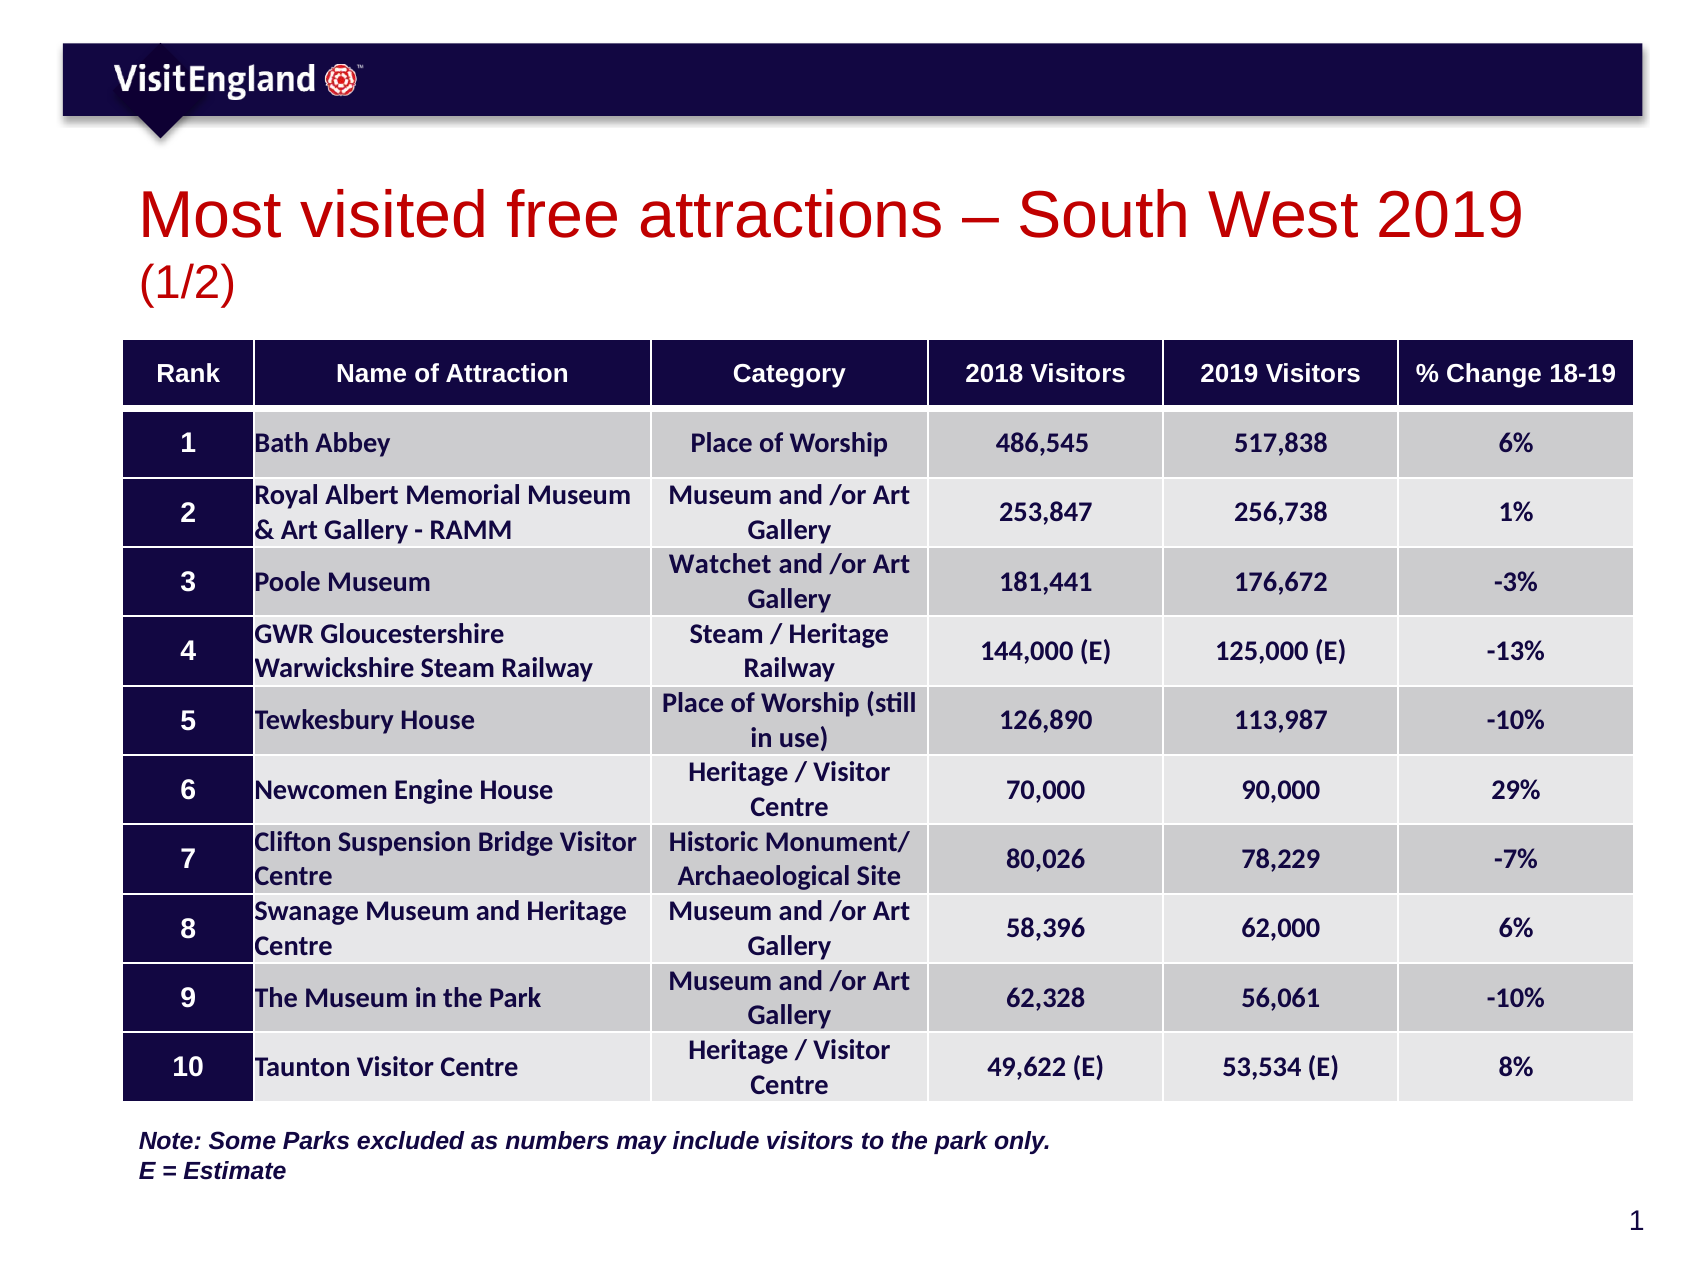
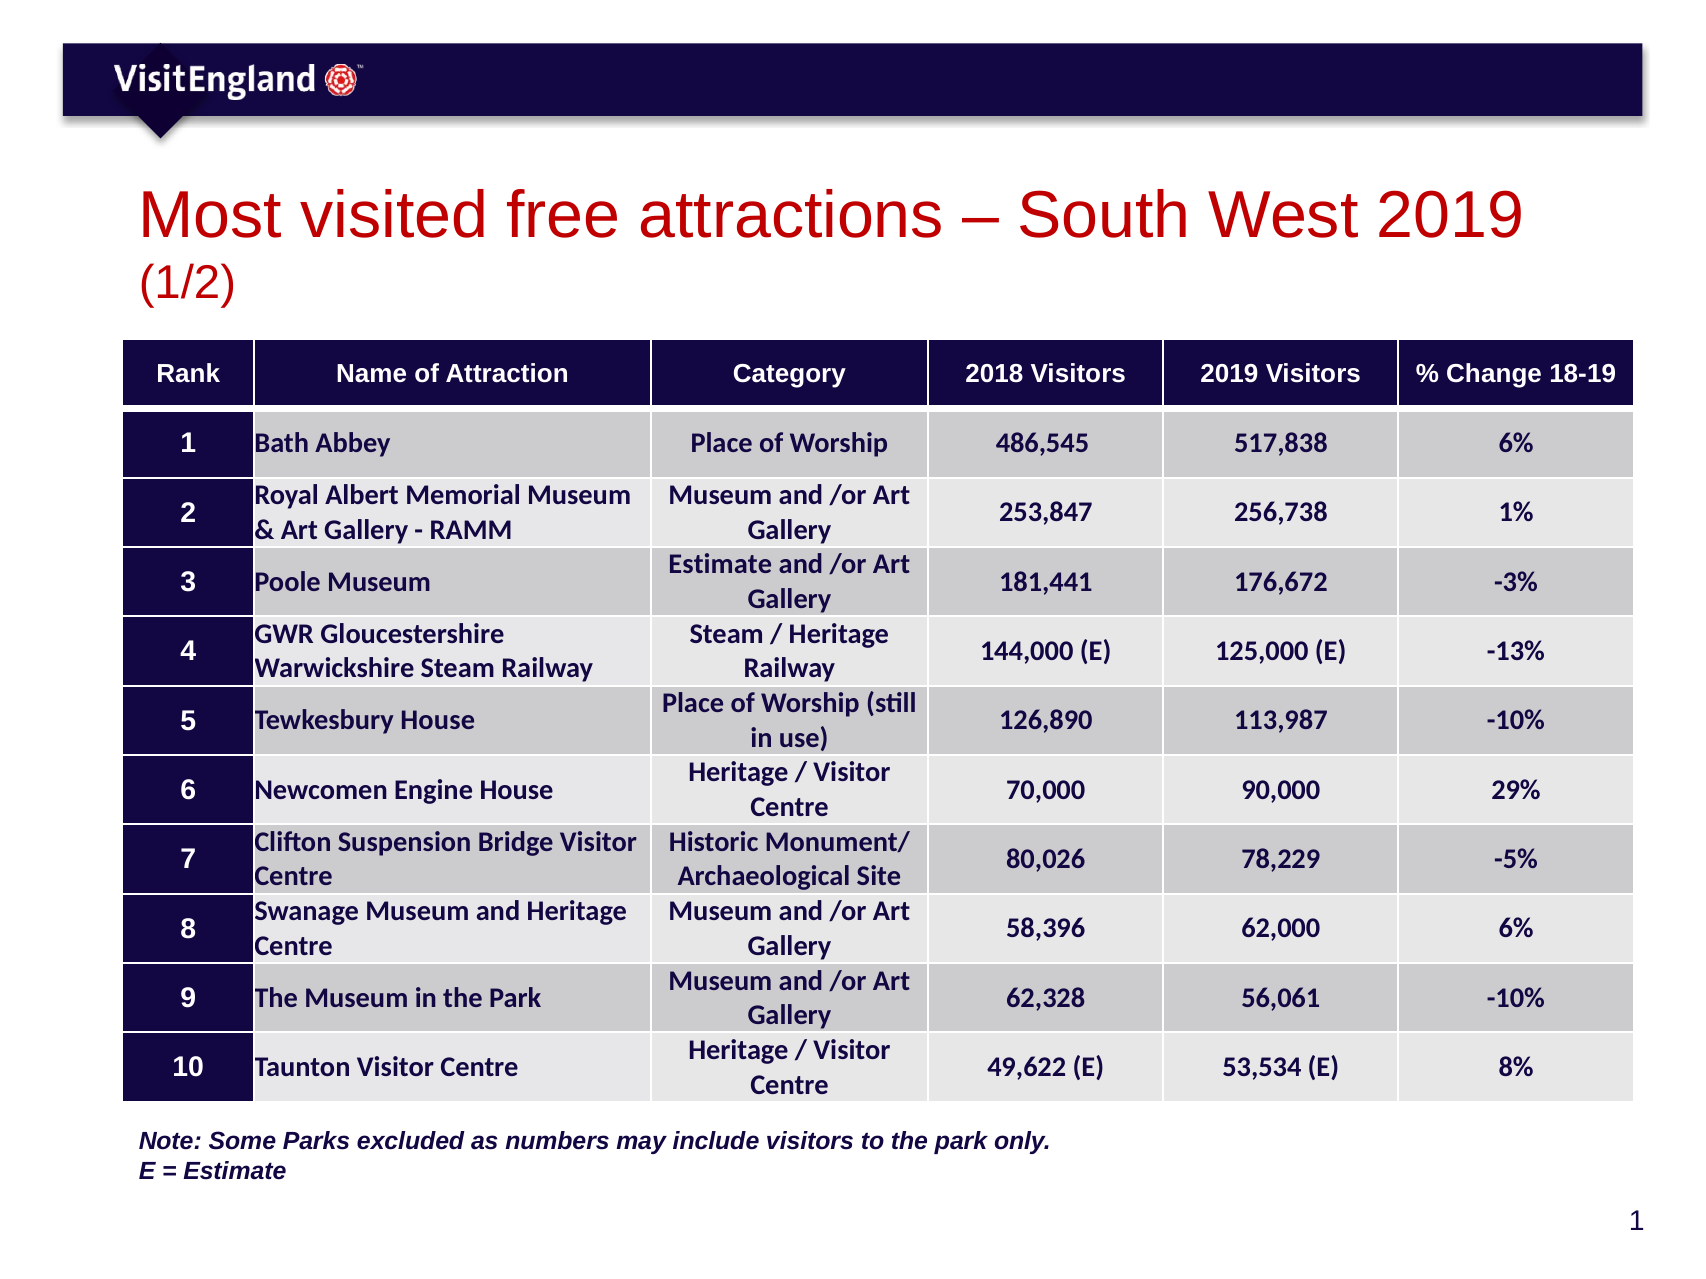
Watchet at (720, 565): Watchet -> Estimate
-7%: -7% -> -5%
